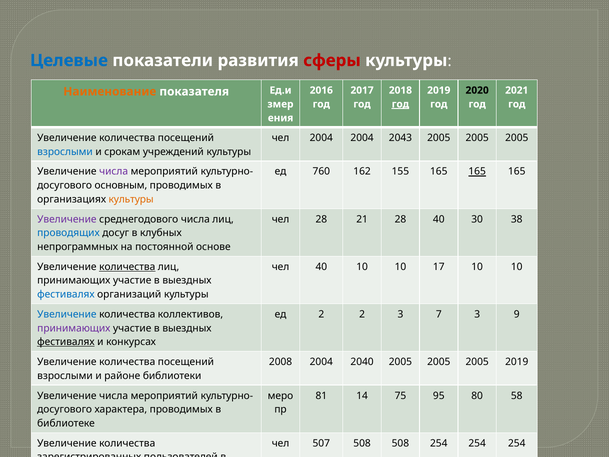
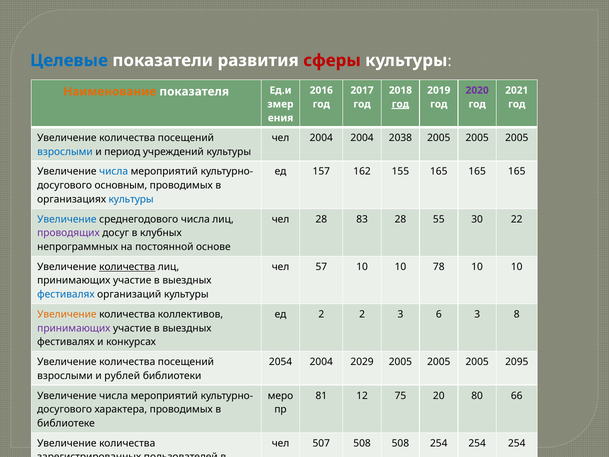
2020 colour: black -> purple
2043: 2043 -> 2038
срокам: срокам -> период
числа at (114, 172) colour: purple -> blue
760: 760 -> 157
165 at (477, 172) underline: present -> none
культуры at (131, 199) colour: orange -> blue
Увеличение at (67, 219) colour: purple -> blue
21: 21 -> 83
28 40: 40 -> 55
38: 38 -> 22
проводящих colour: blue -> purple
чел 40: 40 -> 57
17: 17 -> 78
Увеличение at (67, 314) colour: blue -> orange
7: 7 -> 6
9: 9 -> 8
фестивалях at (66, 342) underline: present -> none
2008: 2008 -> 2054
2040: 2040 -> 2029
2005 2019: 2019 -> 2095
районе: районе -> рублей
14: 14 -> 12
95: 95 -> 20
58: 58 -> 66
